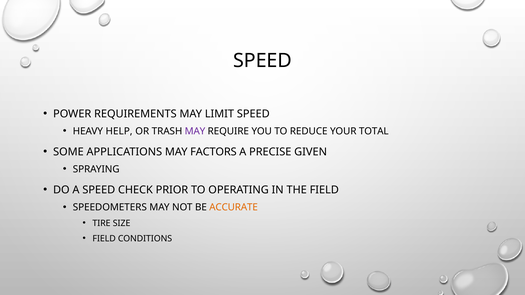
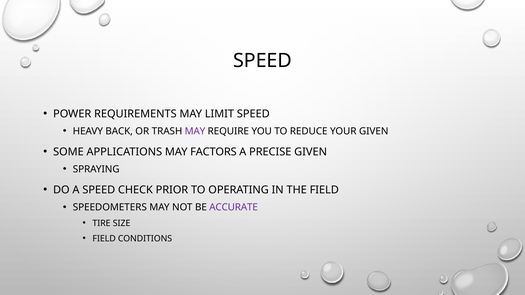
HELP: HELP -> BACK
YOUR TOTAL: TOTAL -> GIVEN
ACCURATE colour: orange -> purple
